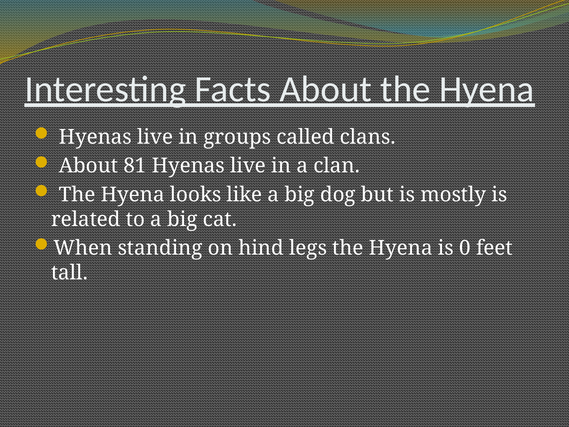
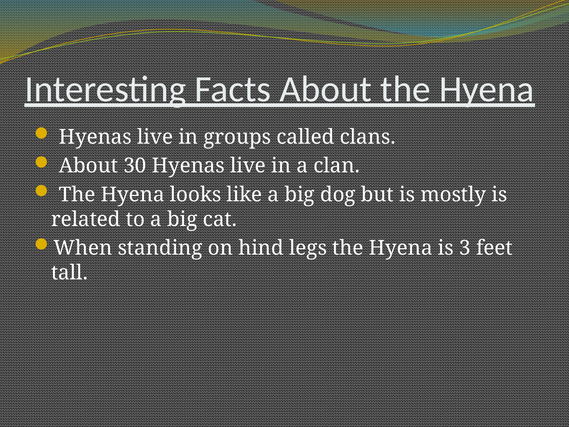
81: 81 -> 30
0: 0 -> 3
